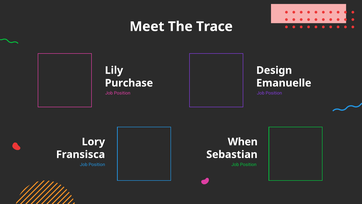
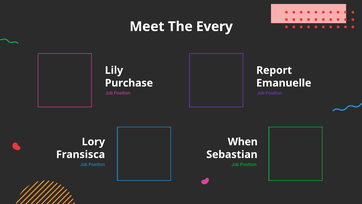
Trace: Trace -> Every
Design: Design -> Report
